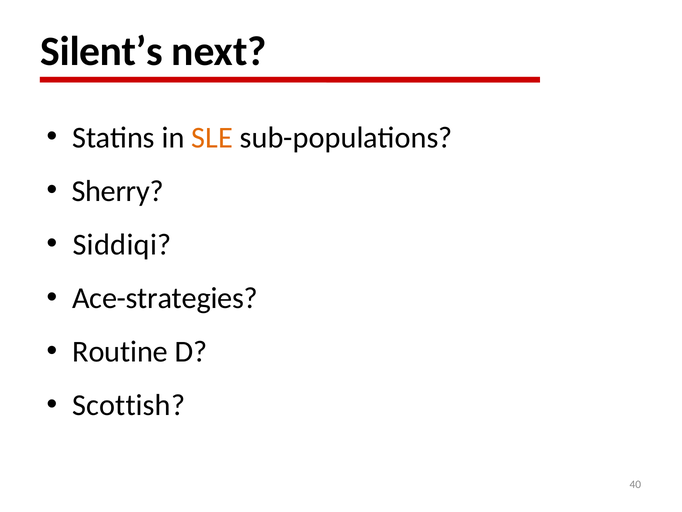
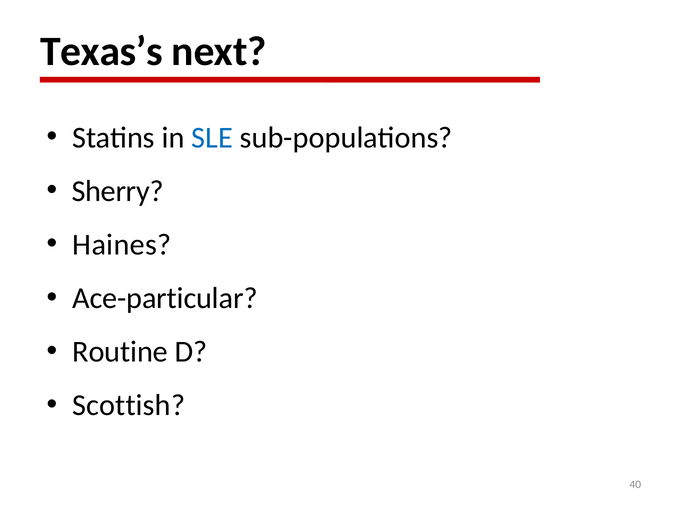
Silent’s: Silent’s -> Texas’s
SLE colour: orange -> blue
Siddiqi: Siddiqi -> Haines
Ace-strategies: Ace-strategies -> Ace-particular
